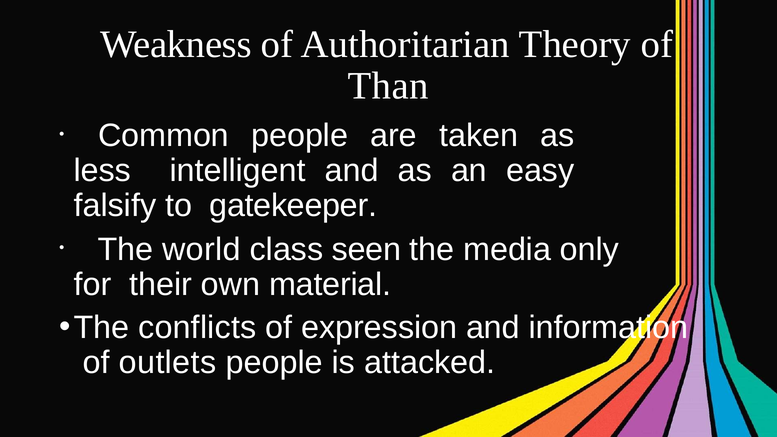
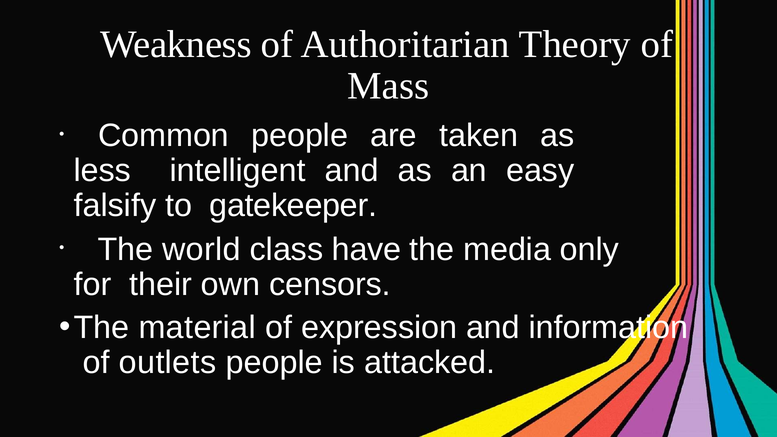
Than: Than -> Mass
seen: seen -> have
material: material -> censors
conflicts: conflicts -> material
